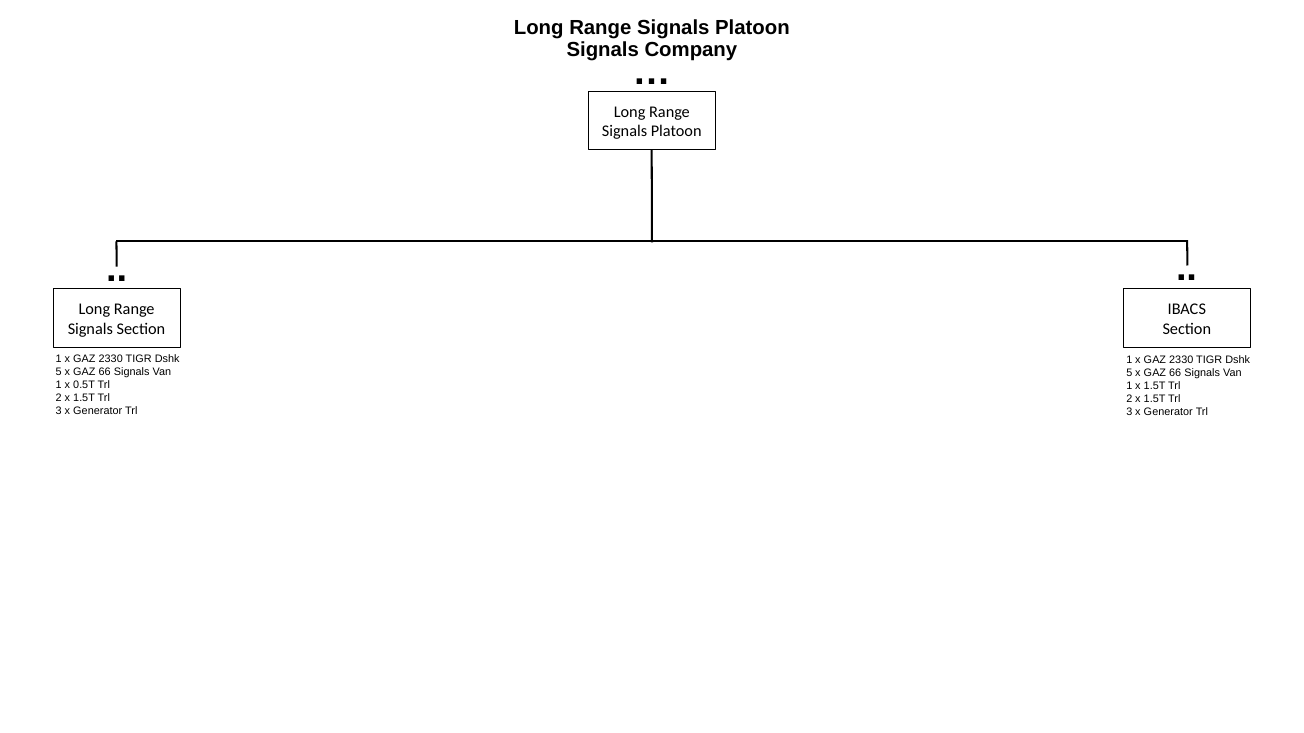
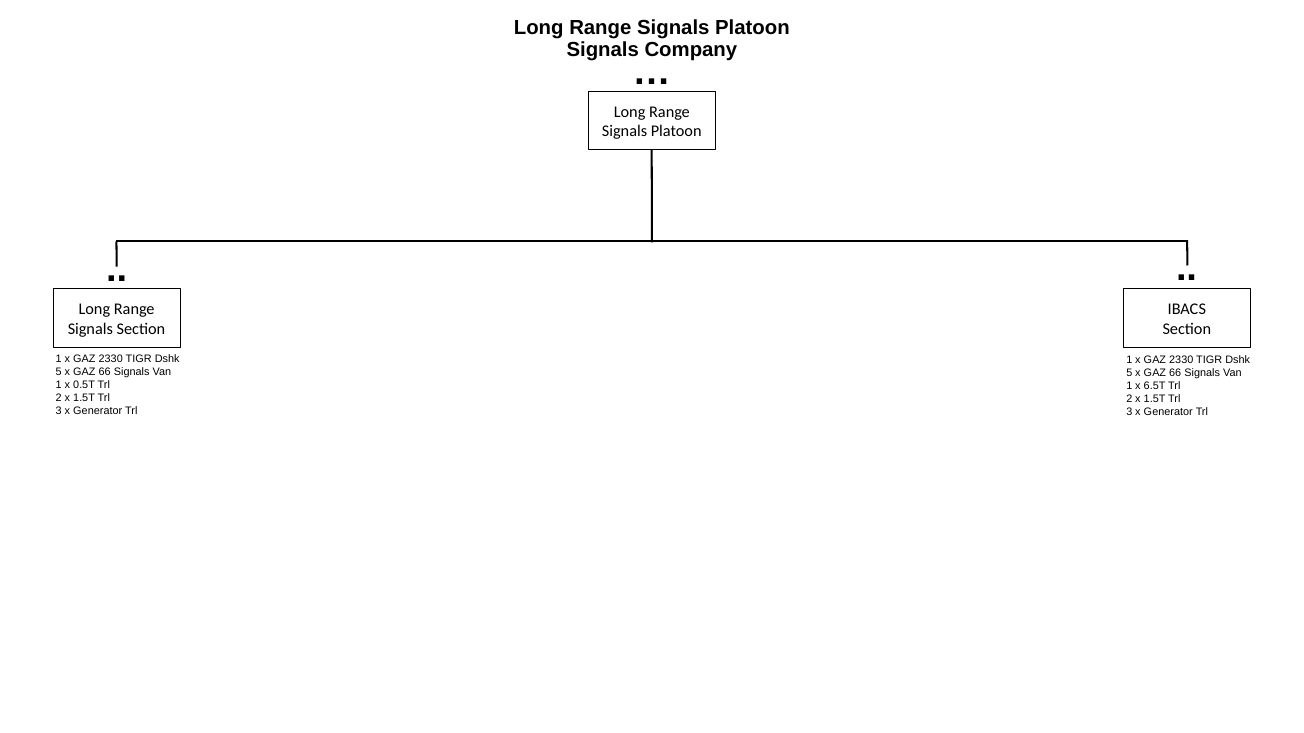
1 x 1.5T: 1.5T -> 6.5T
